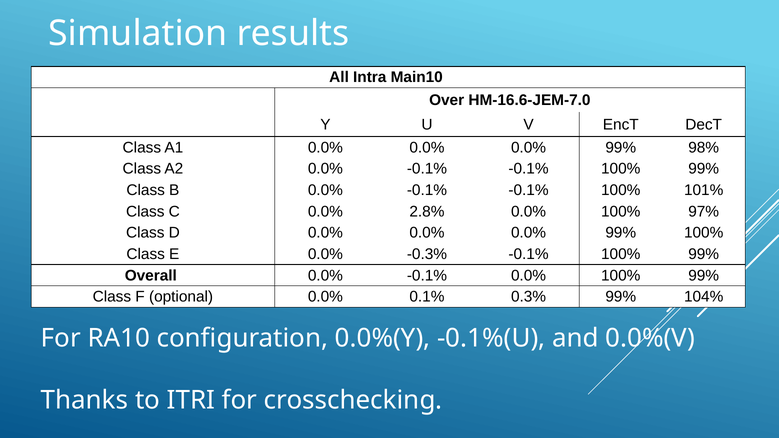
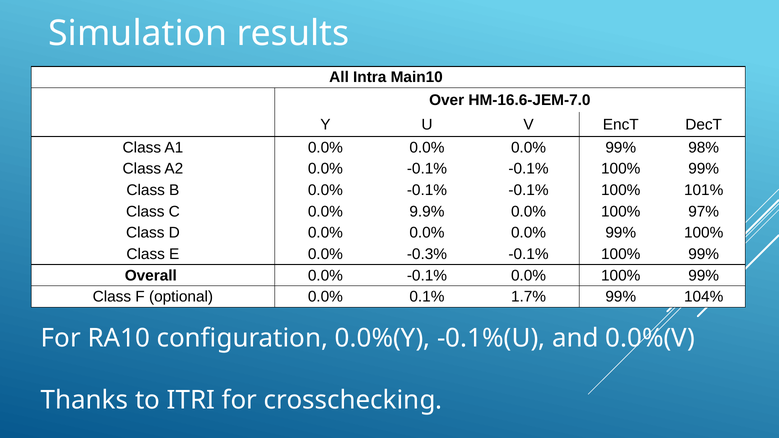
2.8%: 2.8% -> 9.9%
0.3%: 0.3% -> 1.7%
